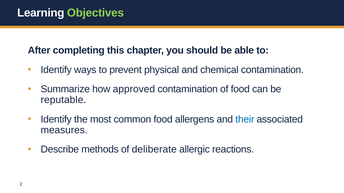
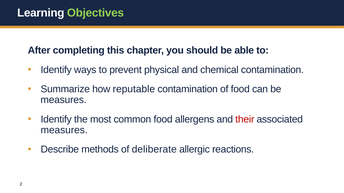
approved: approved -> reputable
reputable at (63, 100): reputable -> measures
their colour: blue -> red
